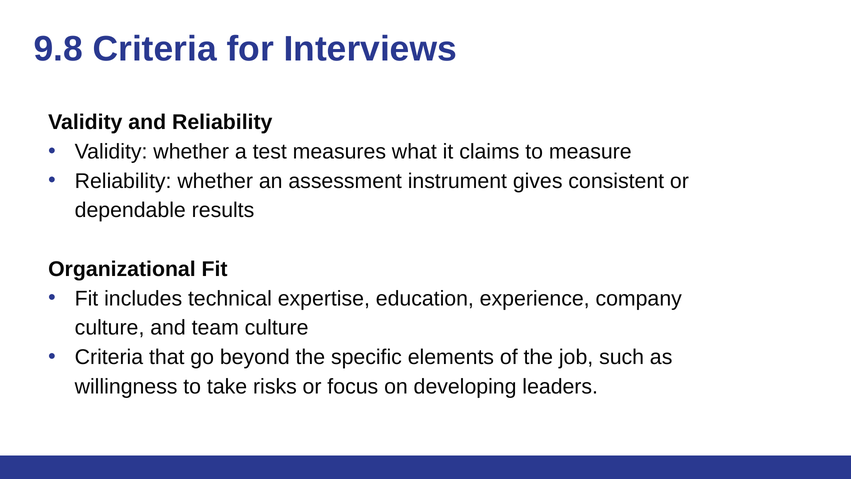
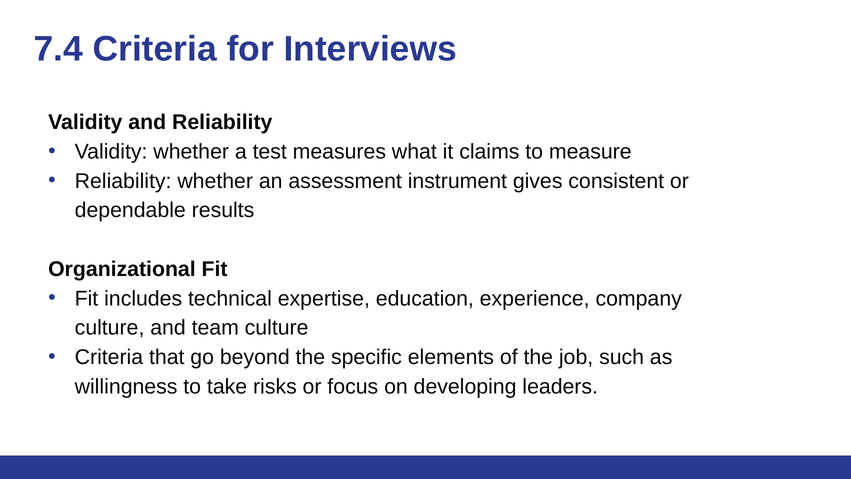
9.8: 9.8 -> 7.4
